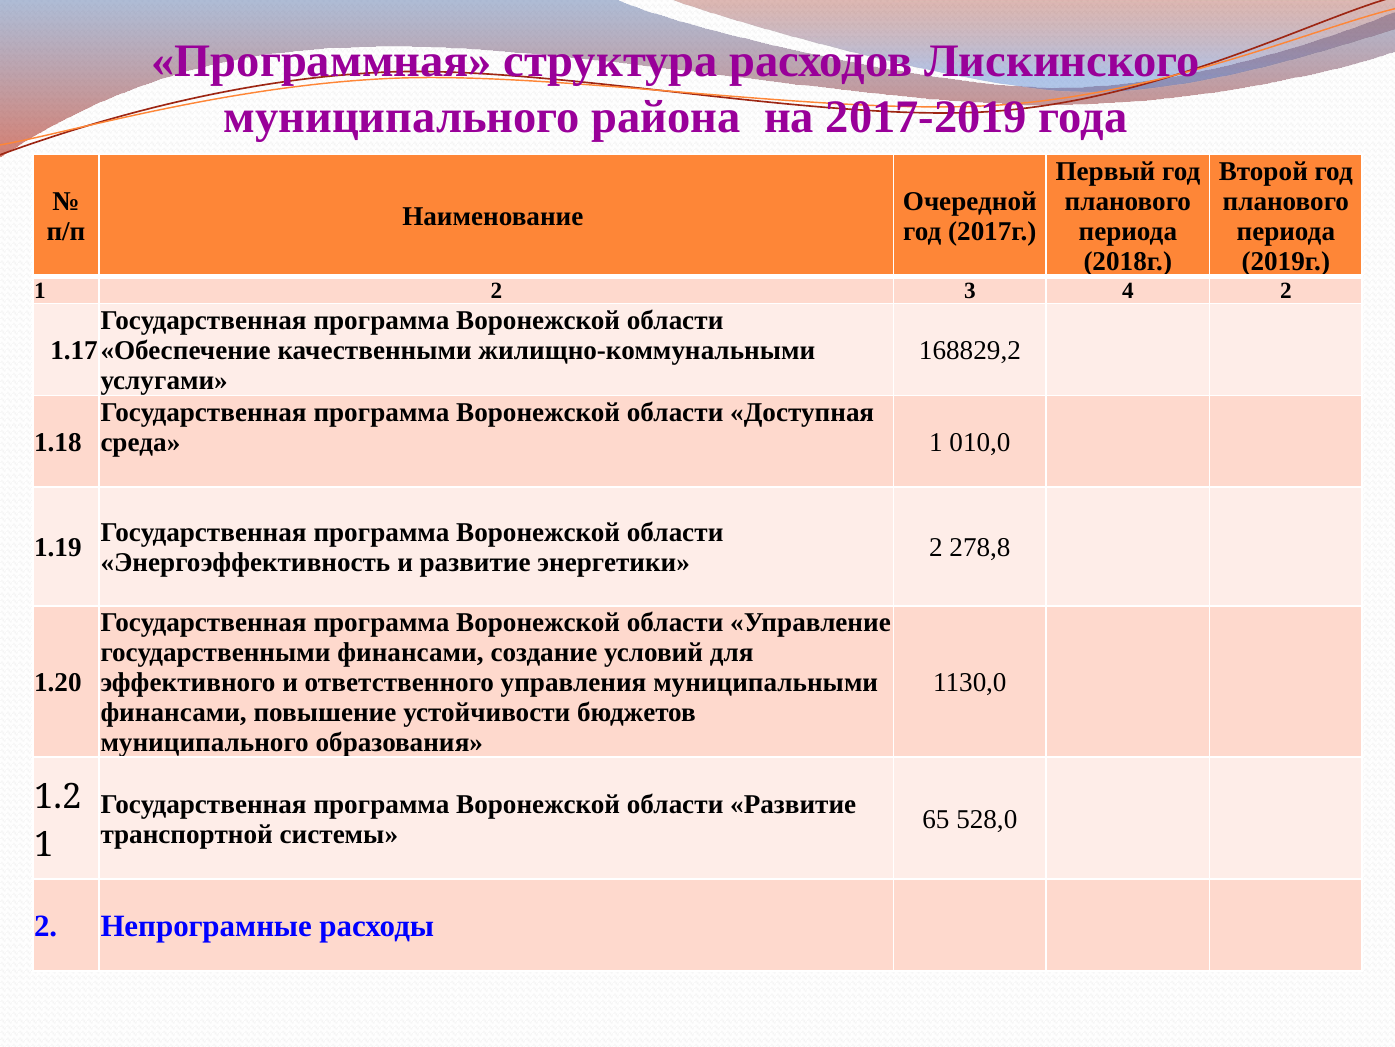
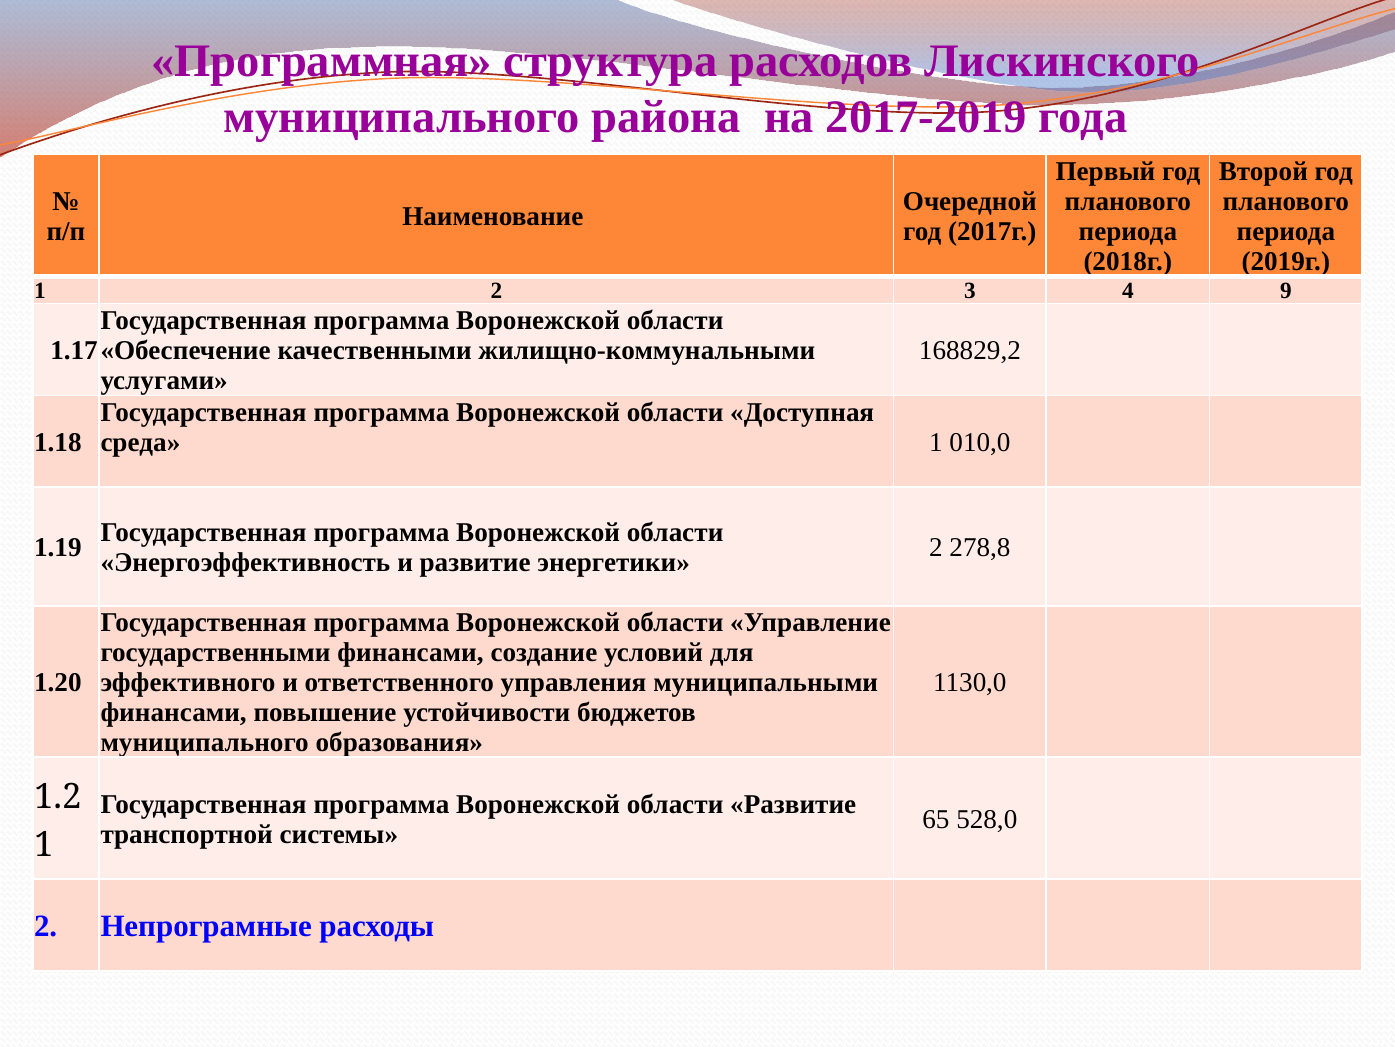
4 2: 2 -> 9
